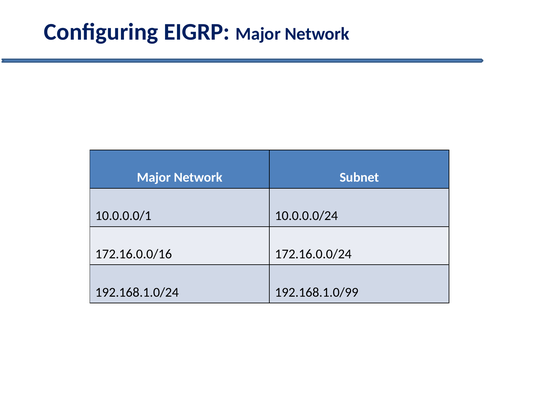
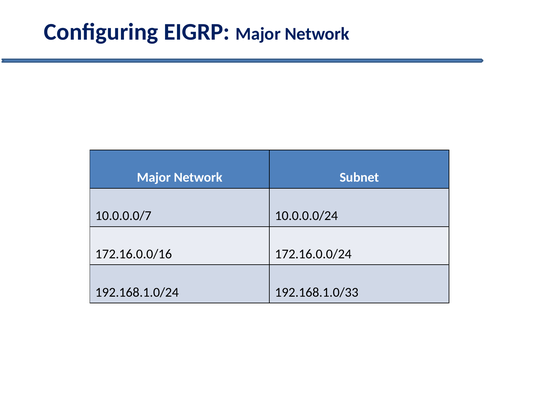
10.0.0.0/1: 10.0.0.0/1 -> 10.0.0.0/7
192.168.1.0/99: 192.168.1.0/99 -> 192.168.1.0/33
